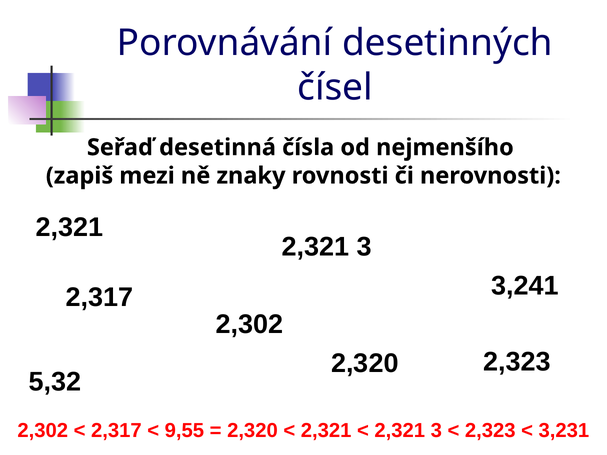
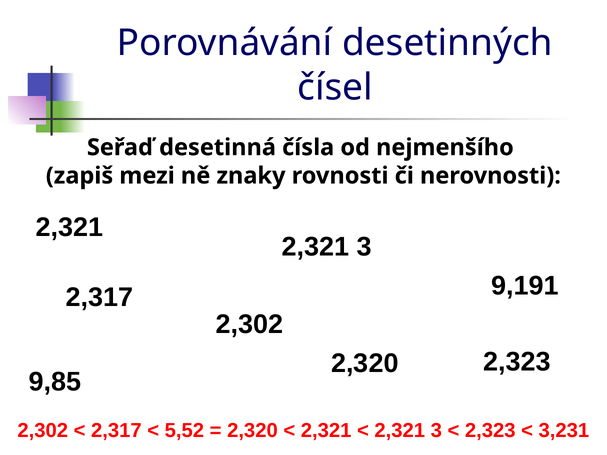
3,241: 3,241 -> 9,191
5,32: 5,32 -> 9,85
9,55: 9,55 -> 5,52
